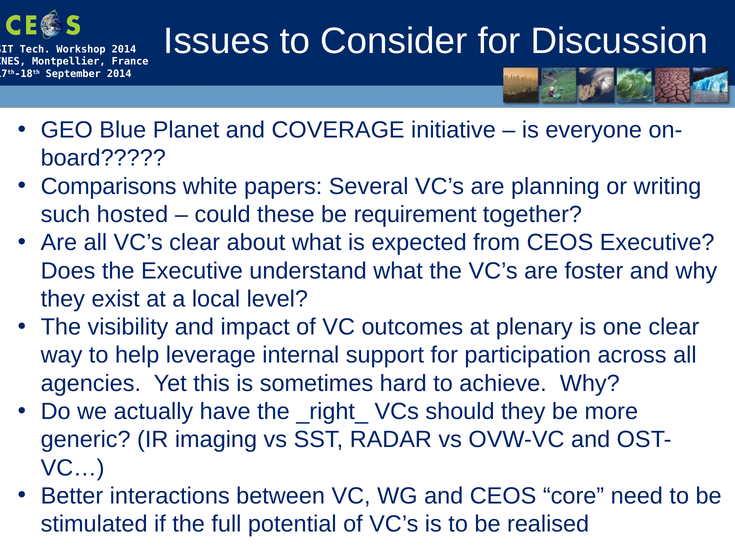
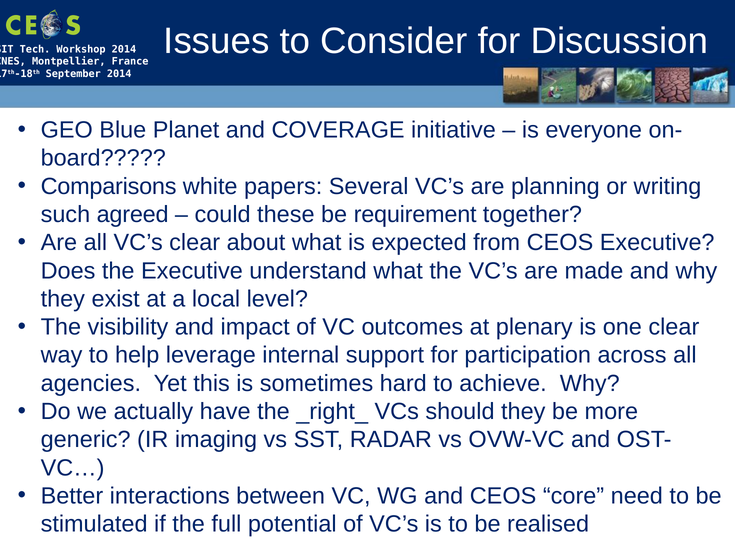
hosted: hosted -> agreed
foster: foster -> made
